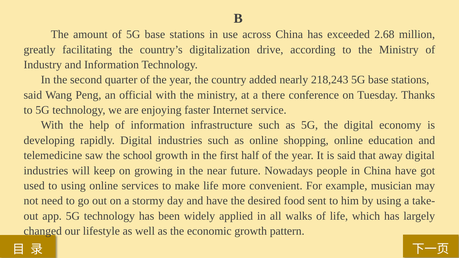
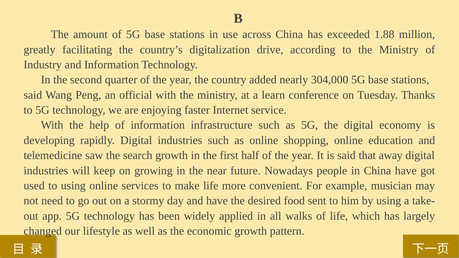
2.68: 2.68 -> 1.88
218,243: 218,243 -> 304,000
there: there -> learn
school: school -> search
